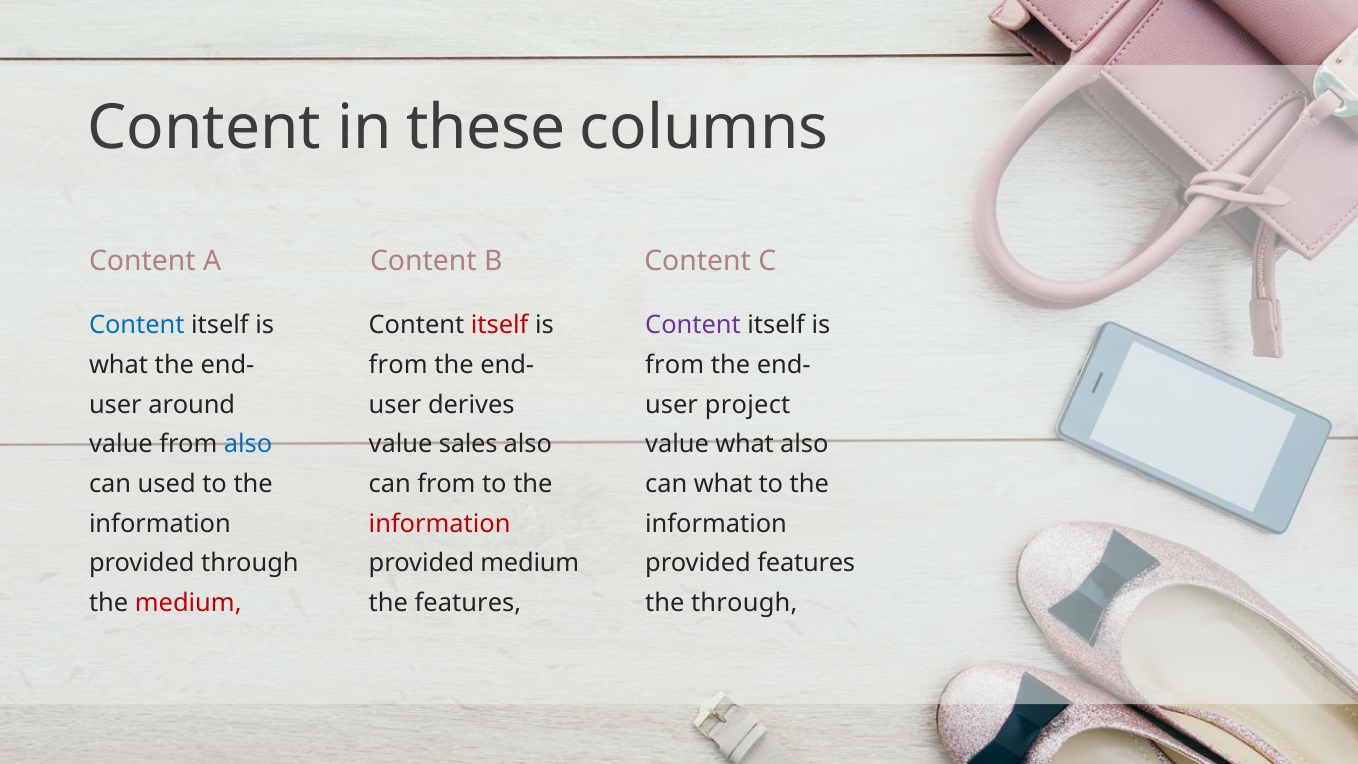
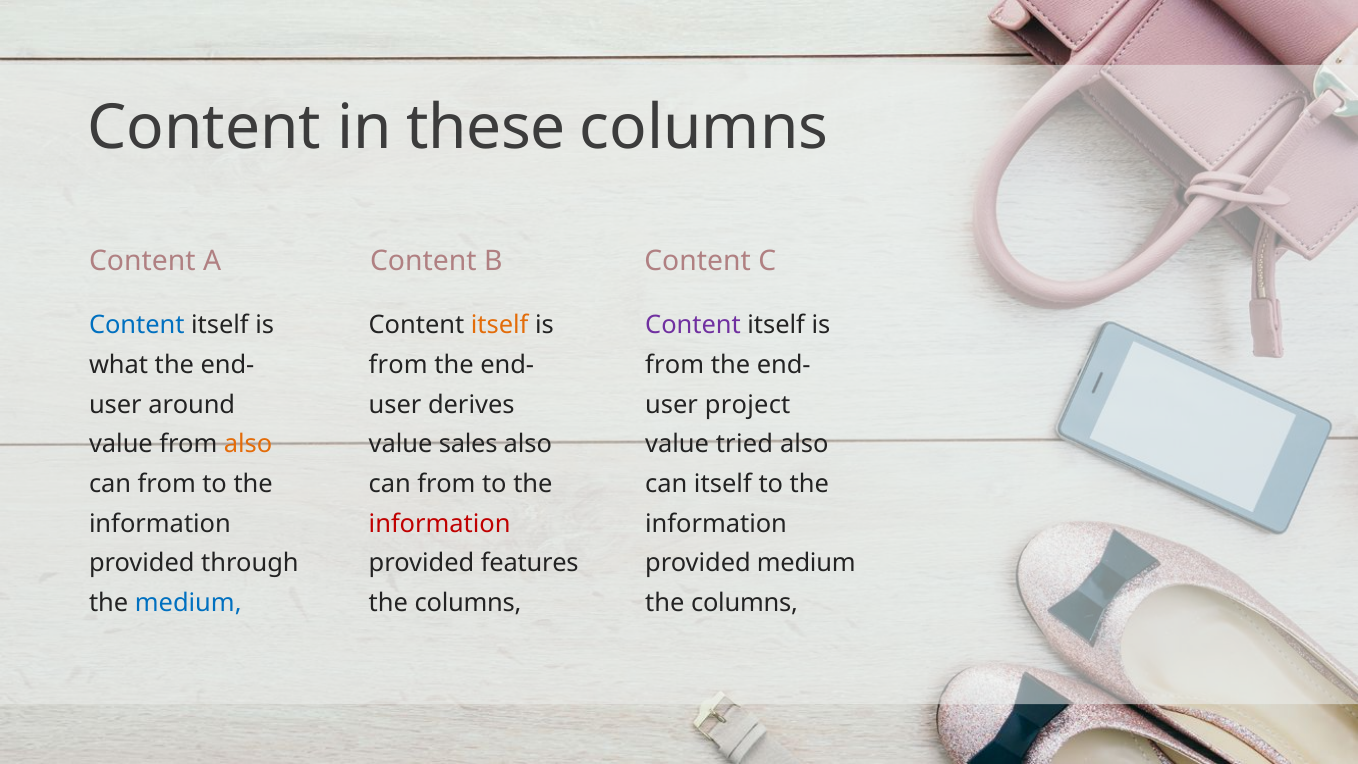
itself at (500, 325) colour: red -> orange
also at (248, 444) colour: blue -> orange
value what: what -> tried
used at (167, 484): used -> from
can what: what -> itself
provided medium: medium -> features
provided features: features -> medium
medium at (188, 603) colour: red -> blue
features at (468, 603): features -> columns
through at (744, 603): through -> columns
